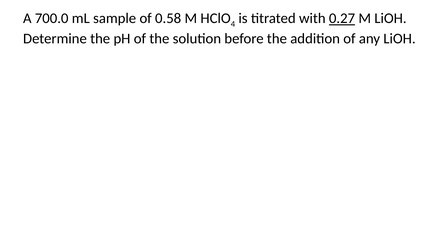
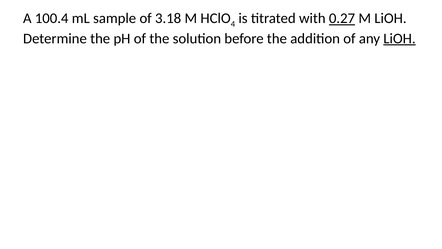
700.0: 700.0 -> 100.4
0.58: 0.58 -> 3.18
LiOH at (400, 39) underline: none -> present
